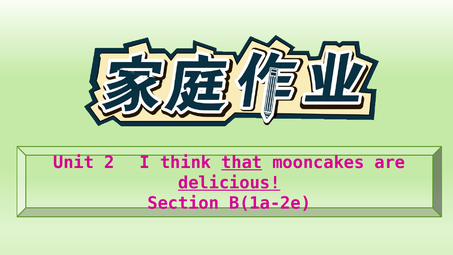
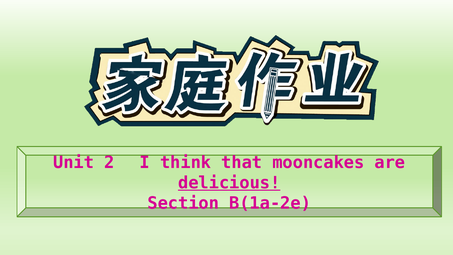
that underline: present -> none
